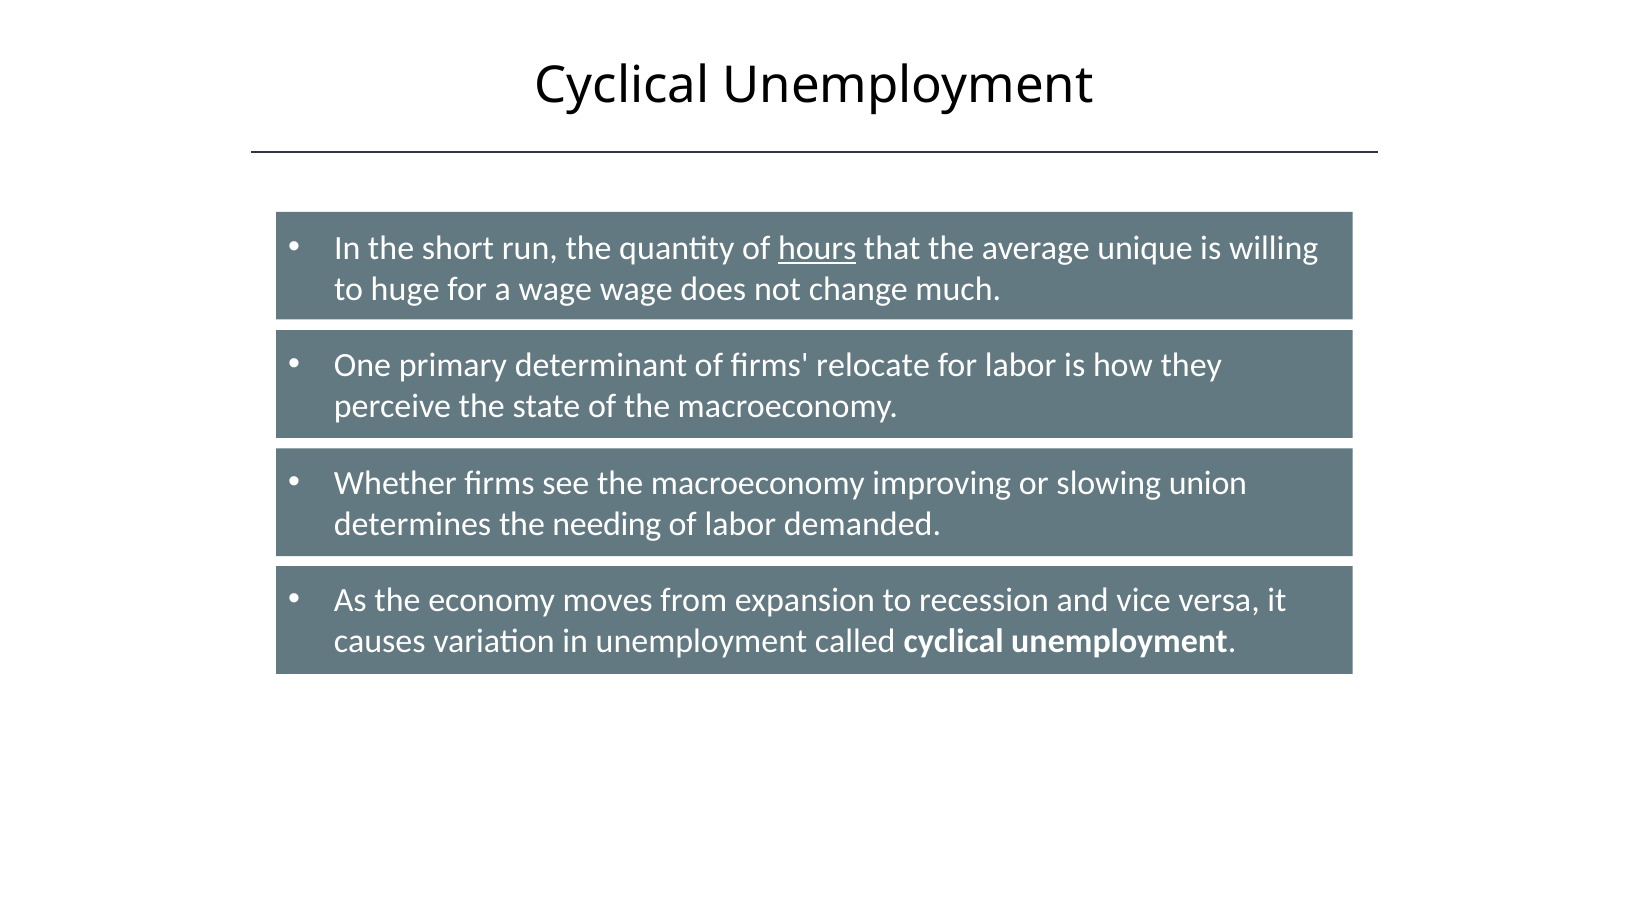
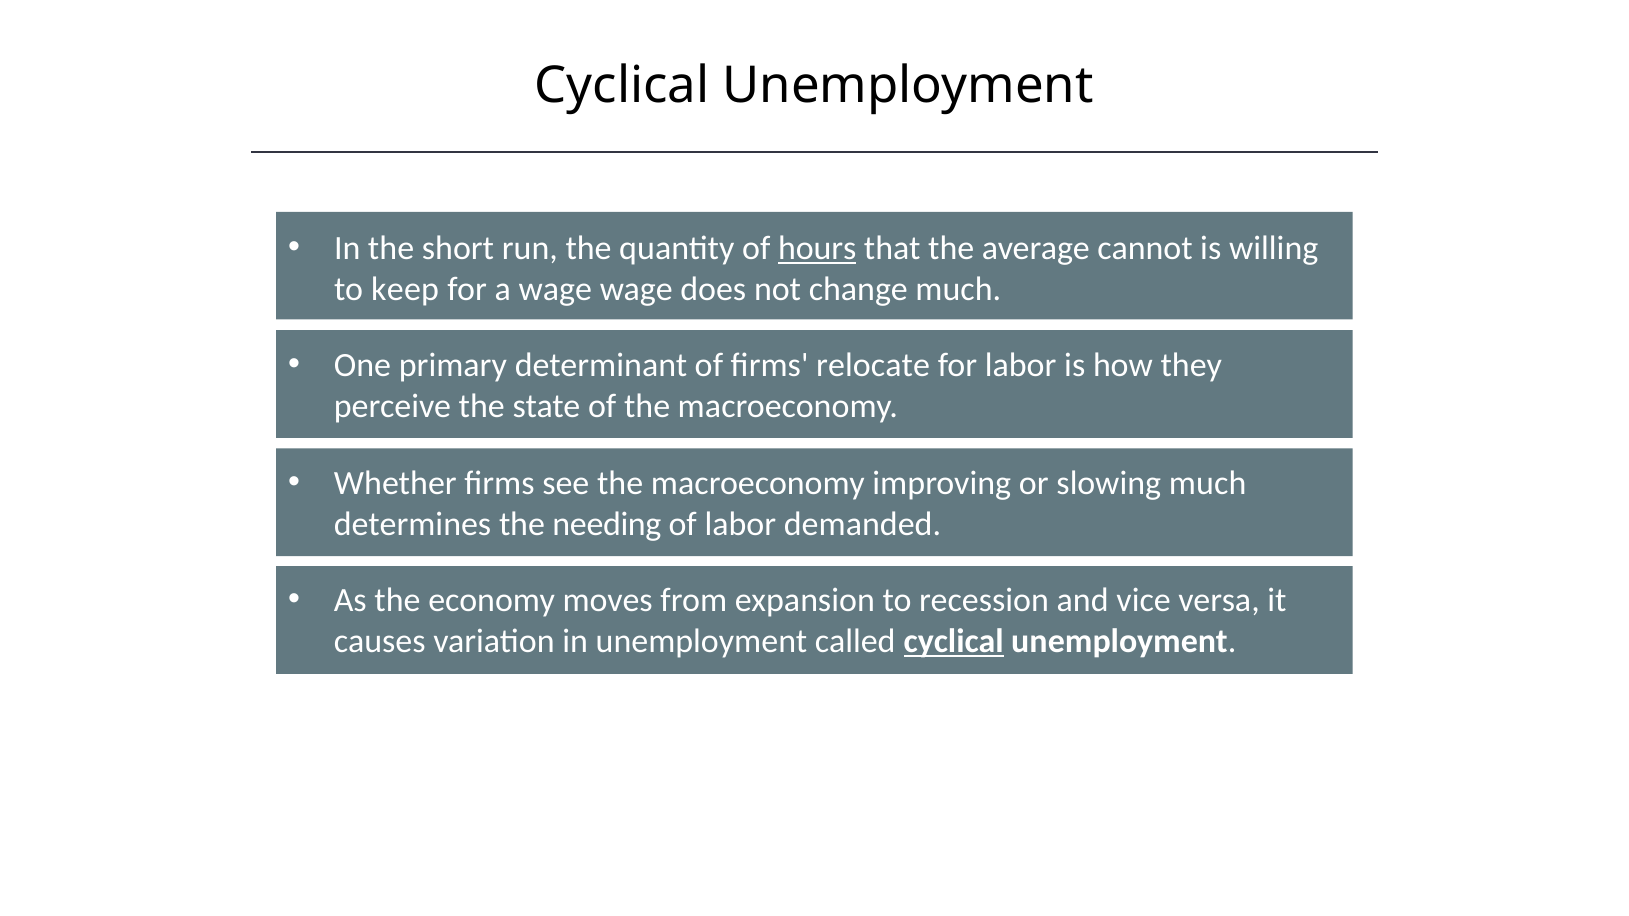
unique: unique -> cannot
huge: huge -> keep
slowing union: union -> much
cyclical at (954, 642) underline: none -> present
